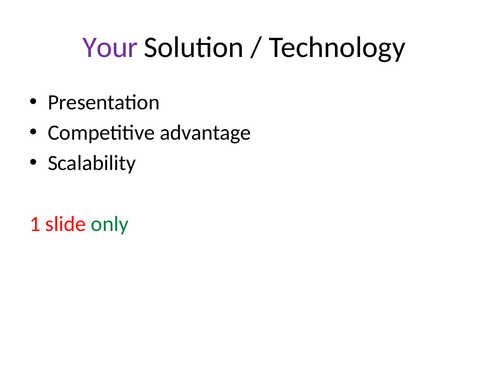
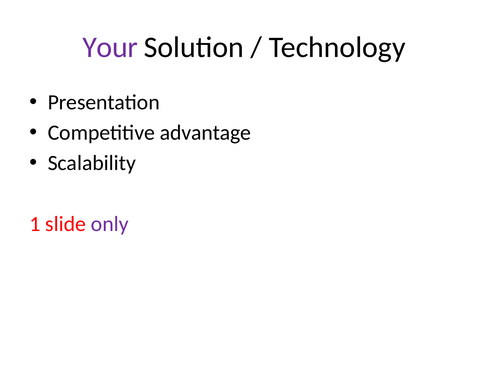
only colour: green -> purple
